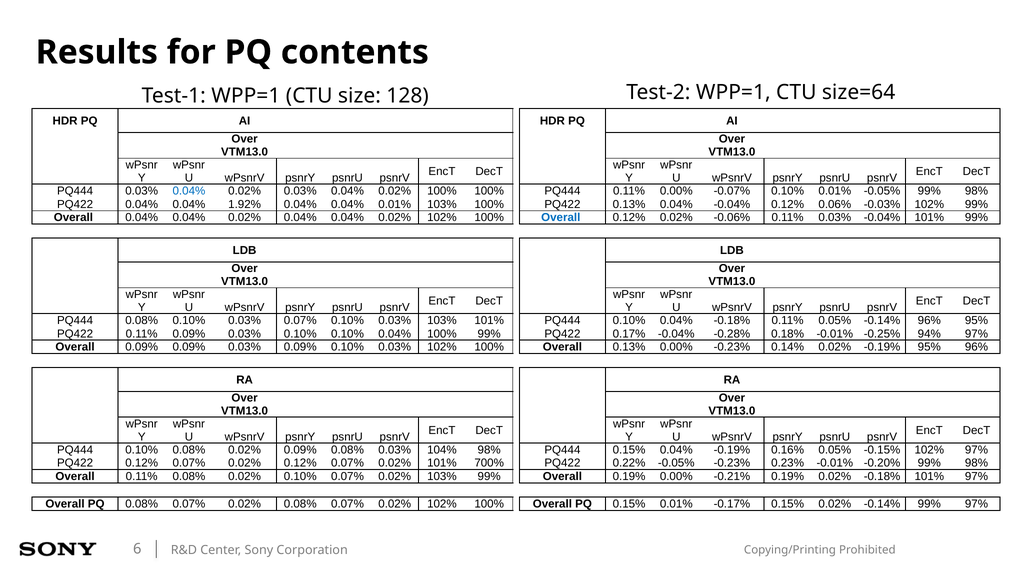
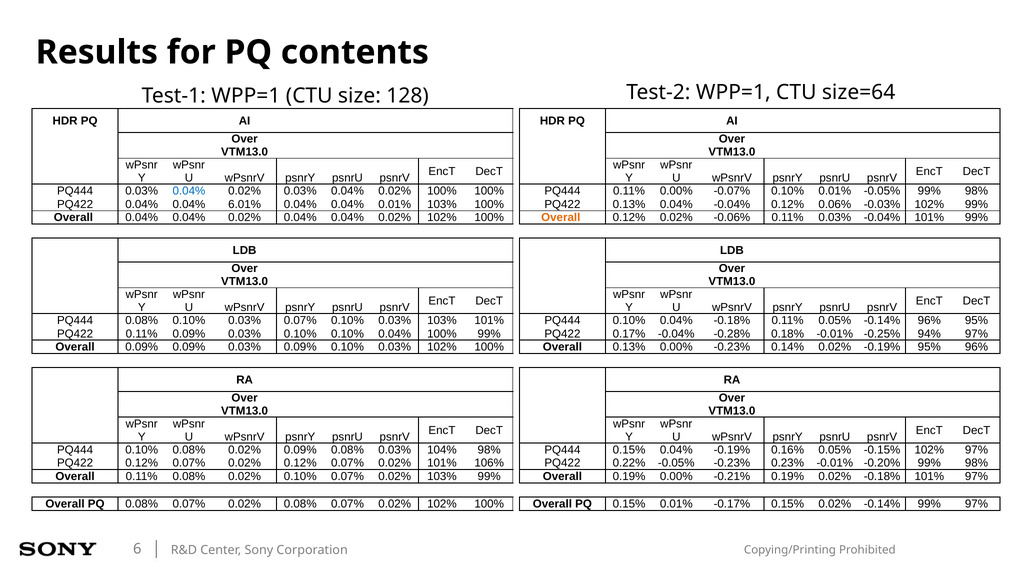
1.92%: 1.92% -> 6.01%
Overall at (561, 218) colour: blue -> orange
700%: 700% -> 106%
